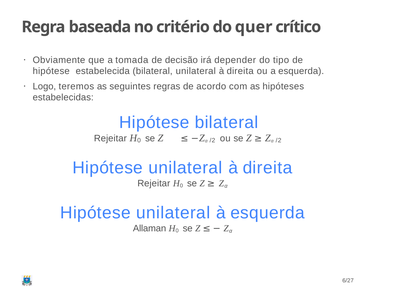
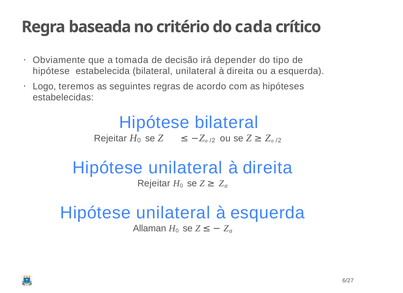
quer: quer -> cada
